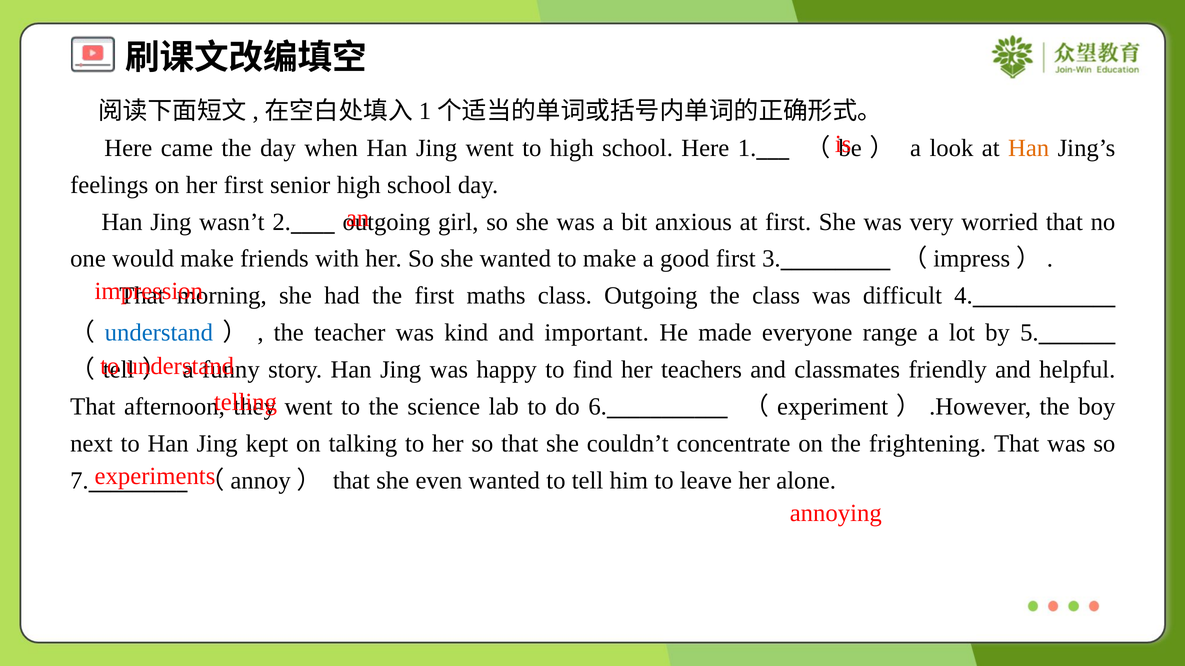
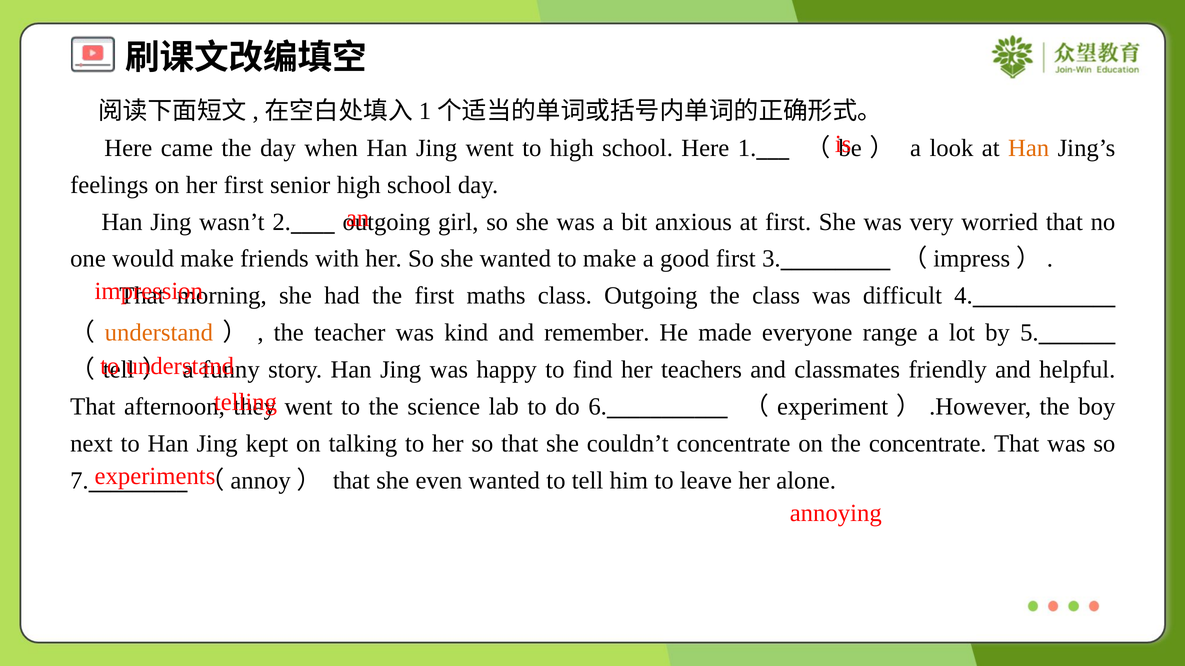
understand at (159, 333) colour: blue -> orange
important: important -> remember
the frightening: frightening -> concentrate
